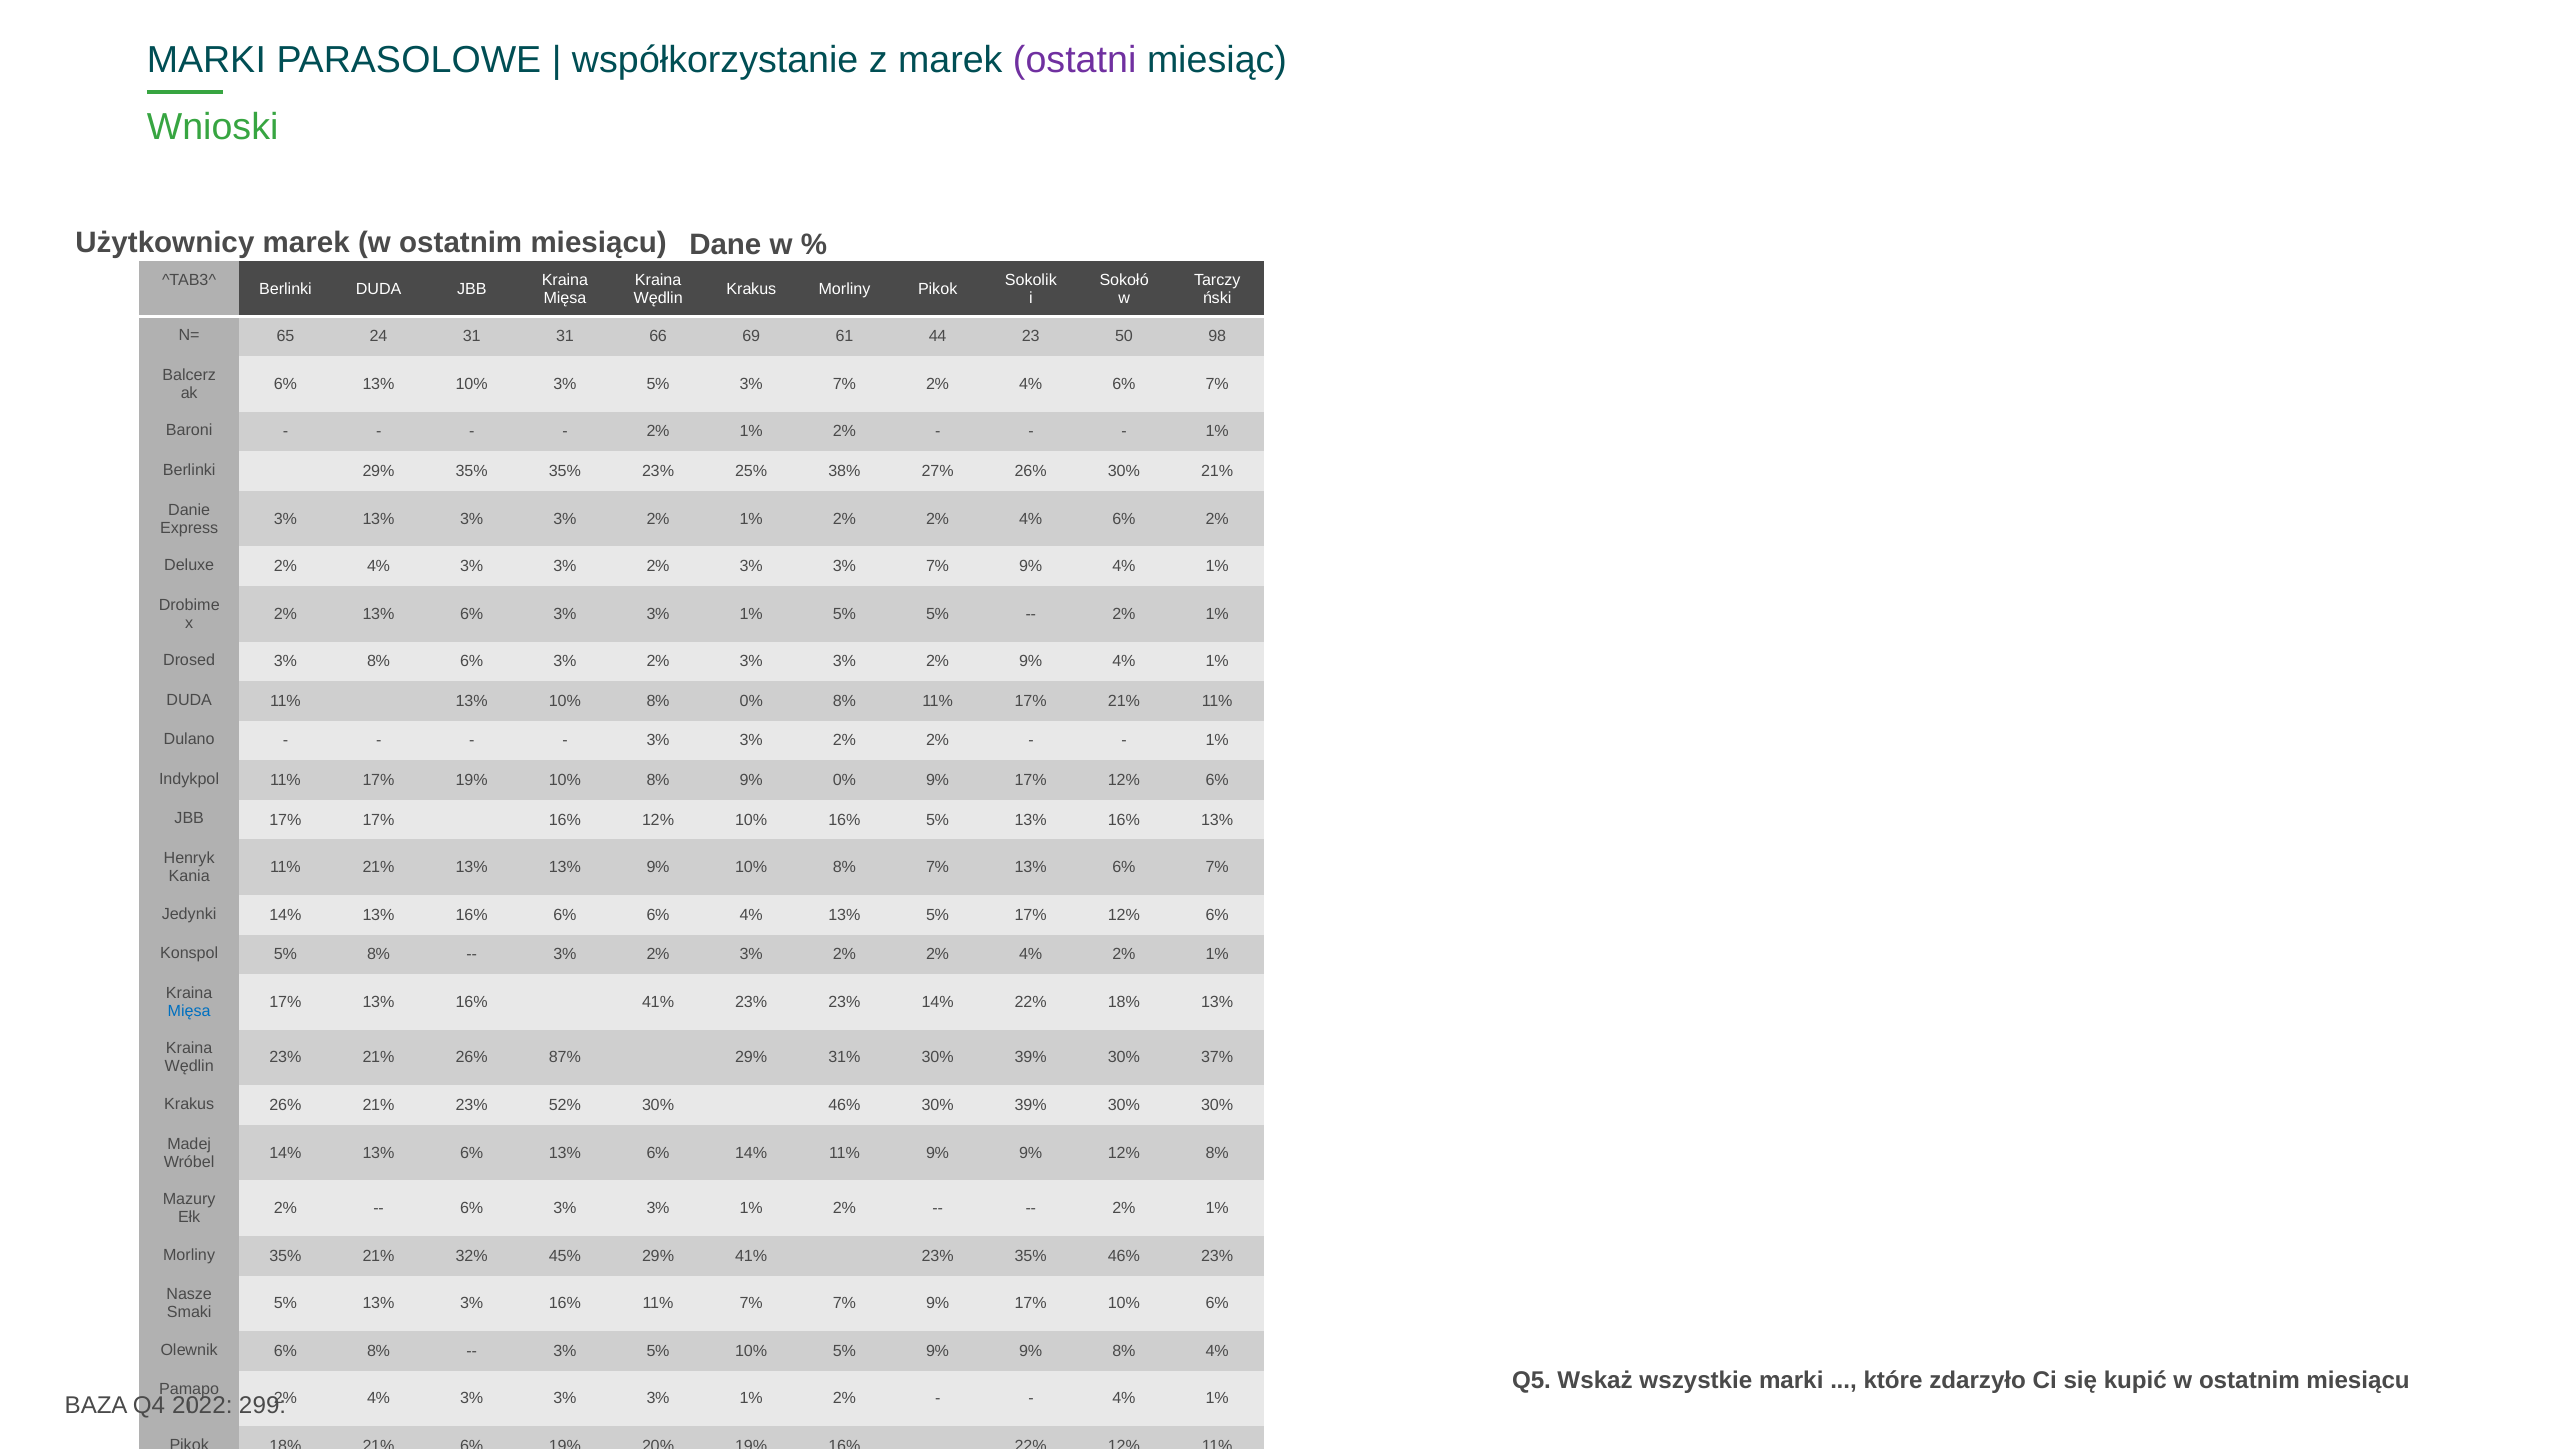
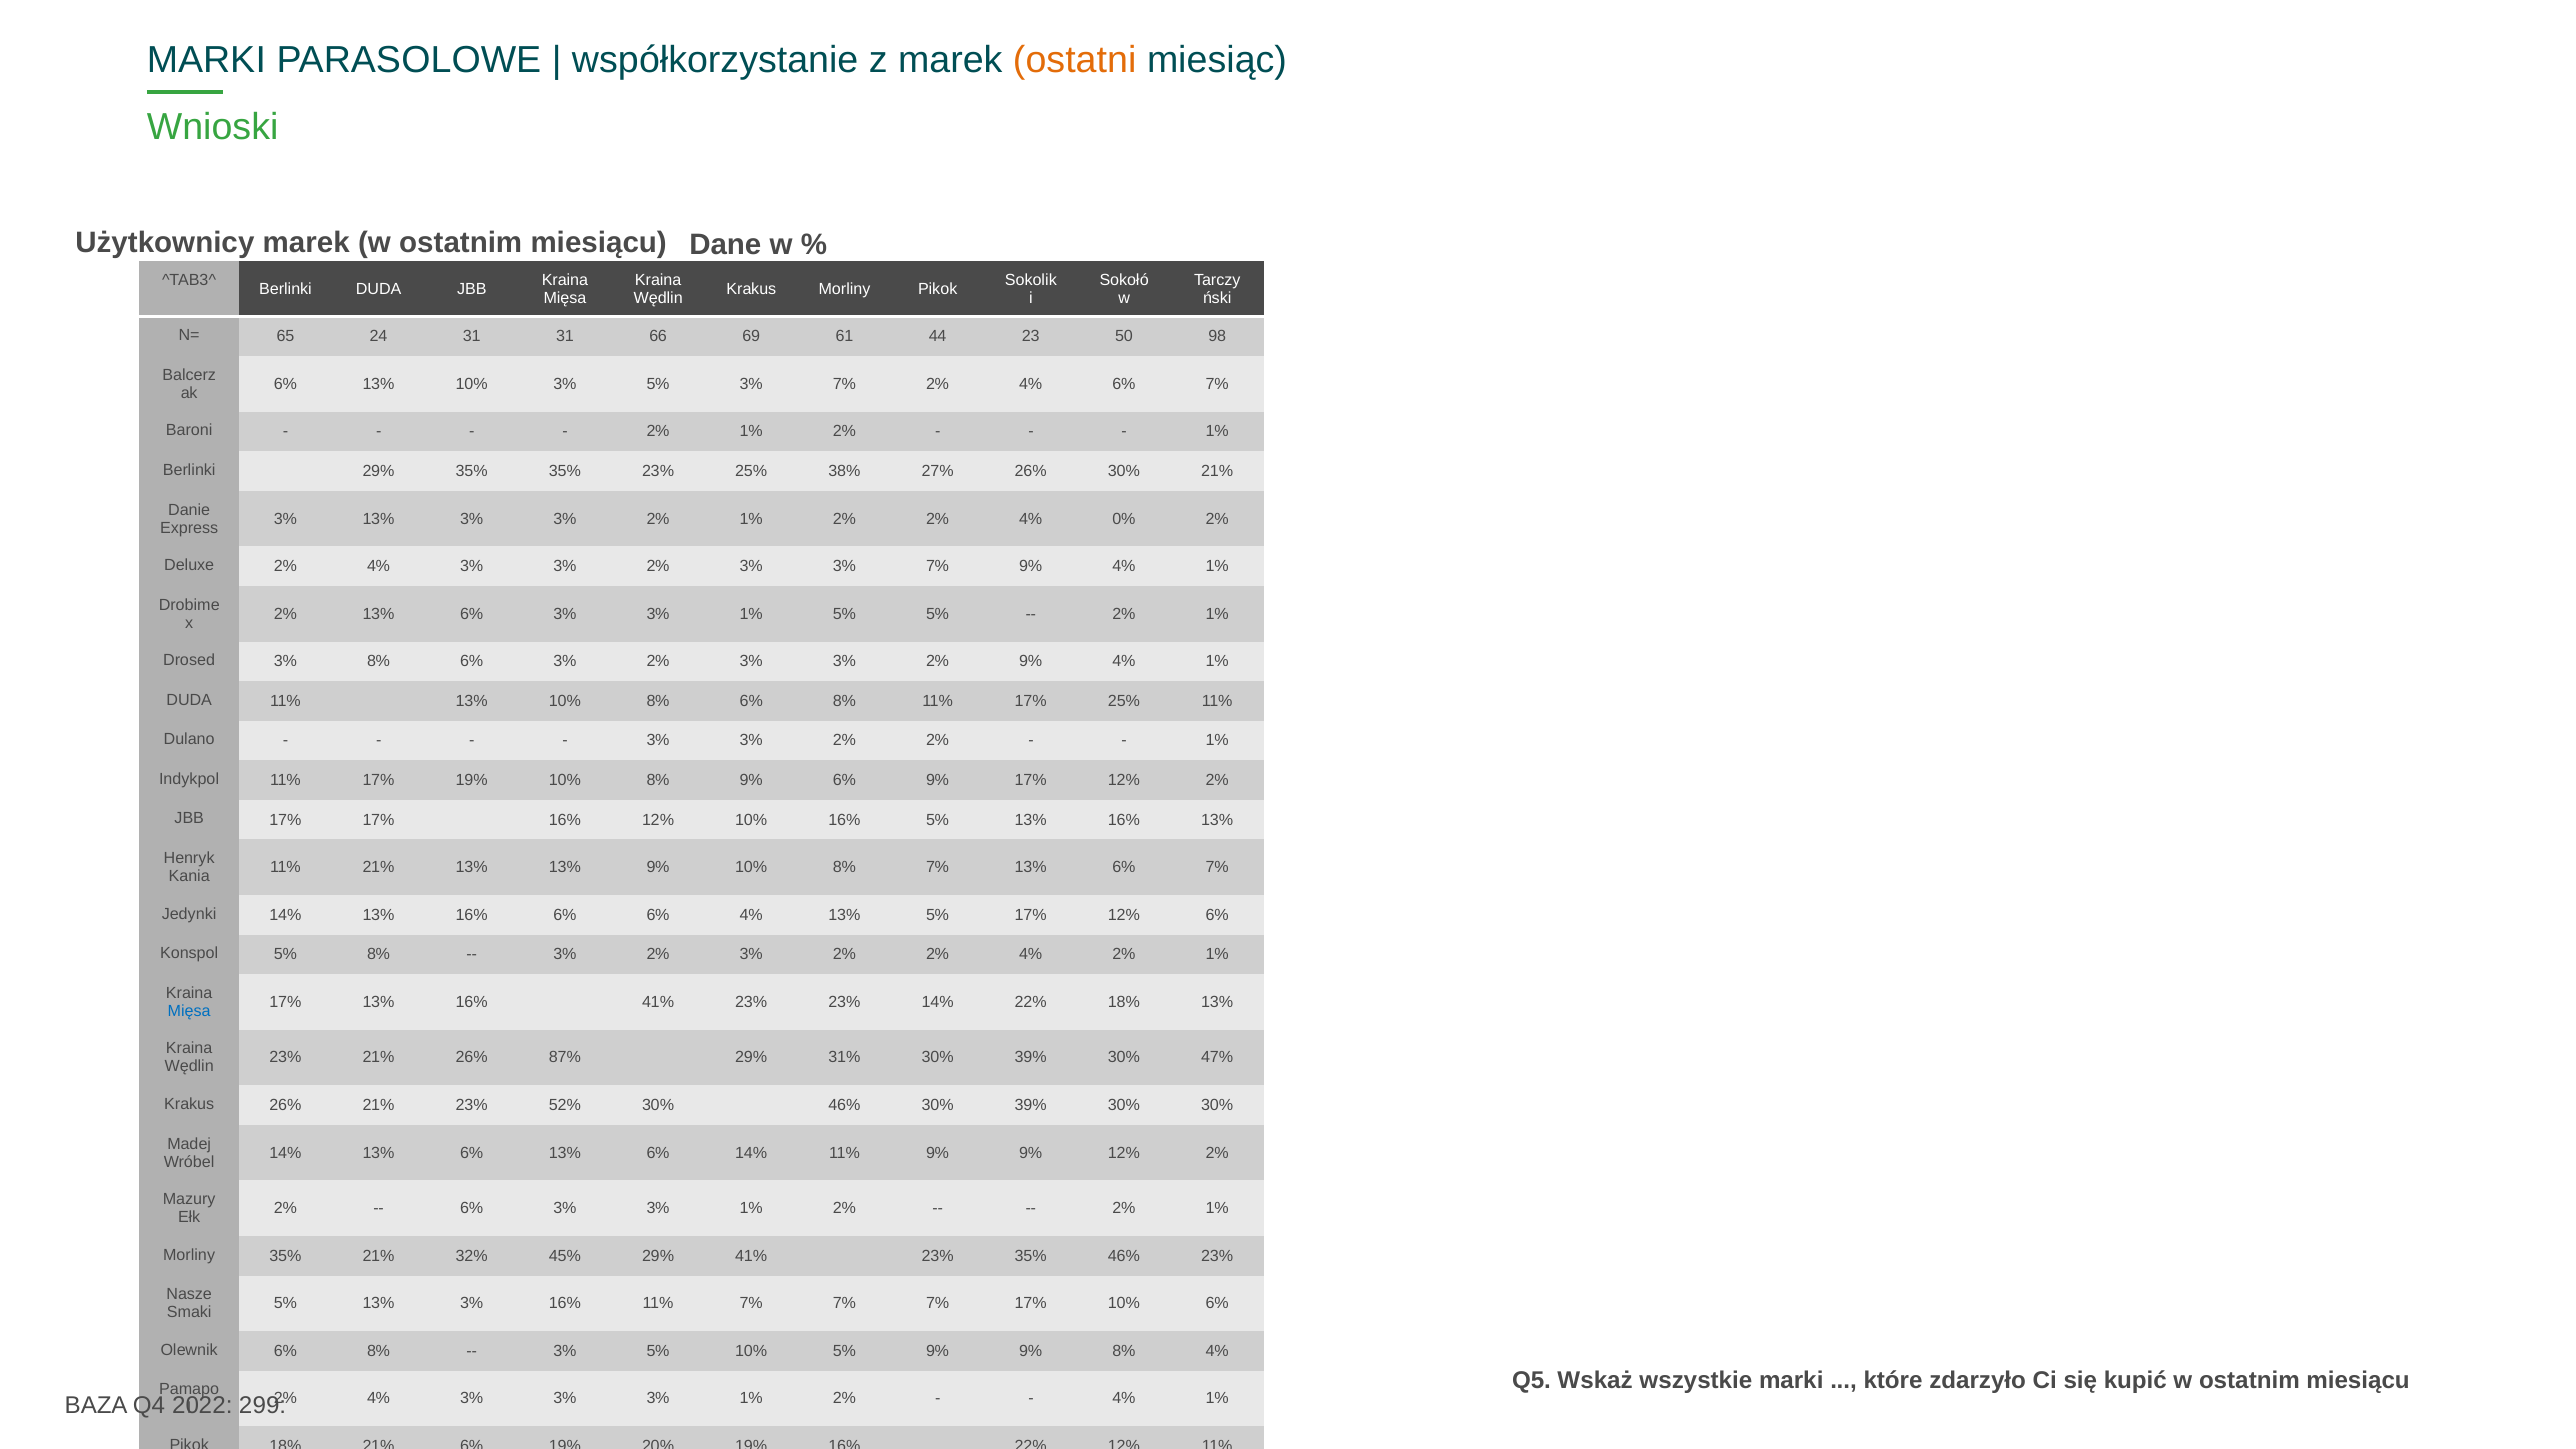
ostatni colour: purple -> orange
2% 2% 4% 6%: 6% -> 0%
10% 8% 0%: 0% -> 6%
17% 21%: 21% -> 25%
9% 0%: 0% -> 6%
9% 17% 12% 6%: 6% -> 2%
37%: 37% -> 47%
9% 12% 8%: 8% -> 2%
7% 7% 9%: 9% -> 7%
